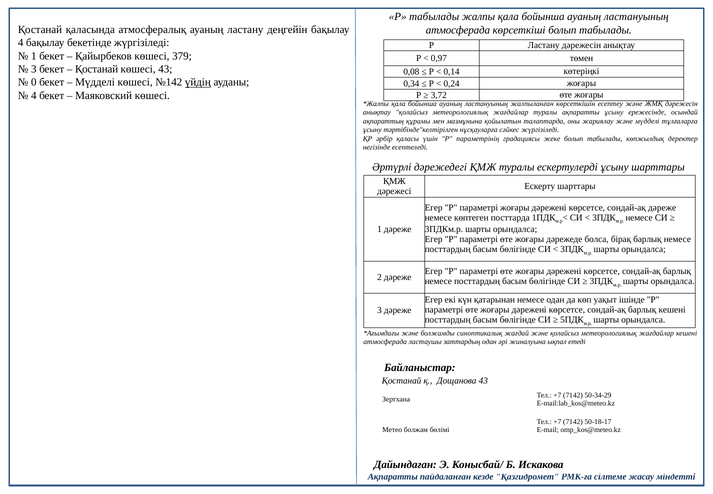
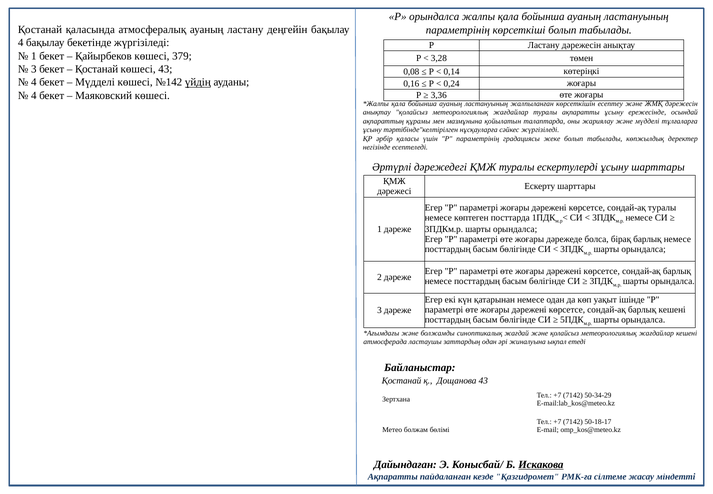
Р табылады: табылады -> орындалса
атмосферада at (458, 30): атмосферада -> параметрінің
0,97: 0,97 -> 3,28
0 at (34, 82): 0 -> 4
0,34: 0,34 -> 0,16
3,72: 3,72 -> 3,36
сондай-ақ дәреже: дәреже -> туралы
Искакова underline: none -> present
